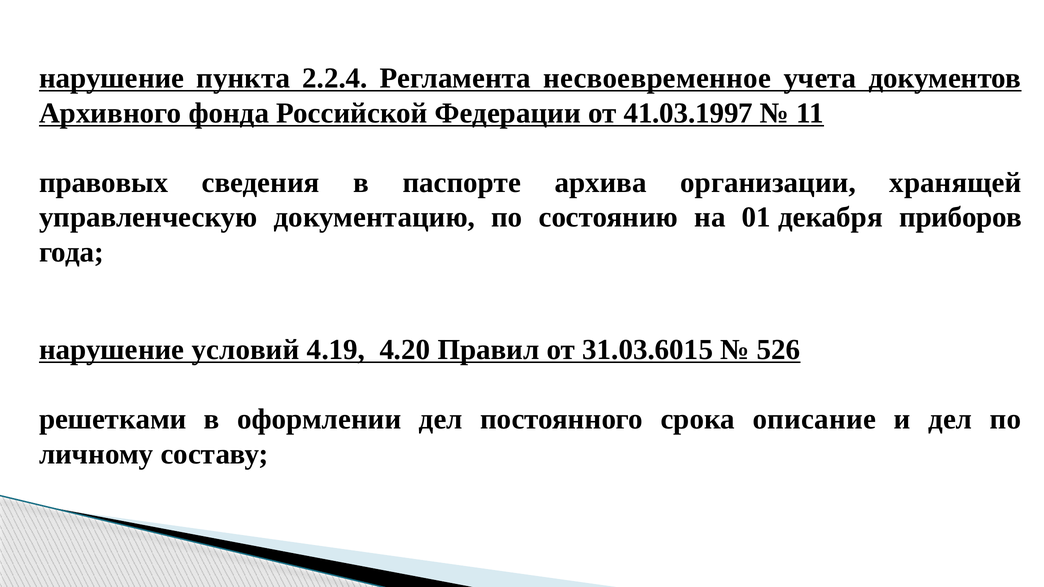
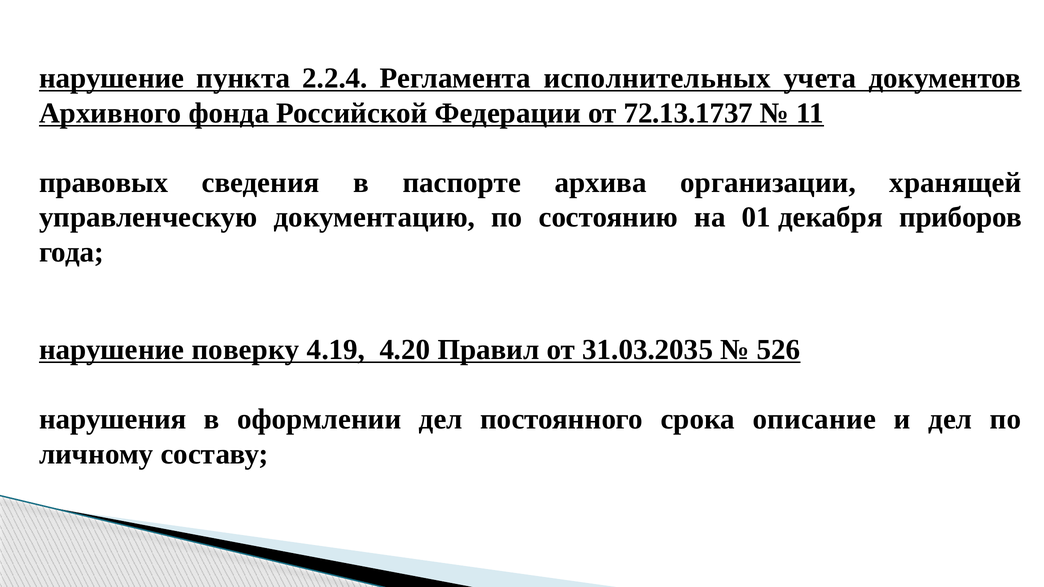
несвоевременное: несвоевременное -> исполнительных
41.03.1997: 41.03.1997 -> 72.13.1737
условий: условий -> поверку
31.03.6015: 31.03.6015 -> 31.03.2035
решетками: решетками -> нарушения
